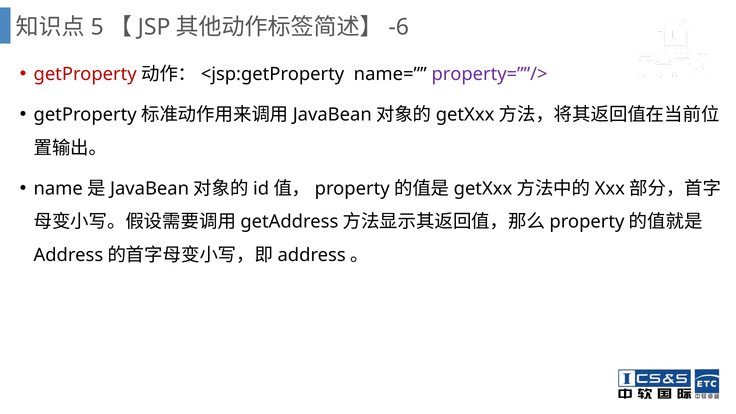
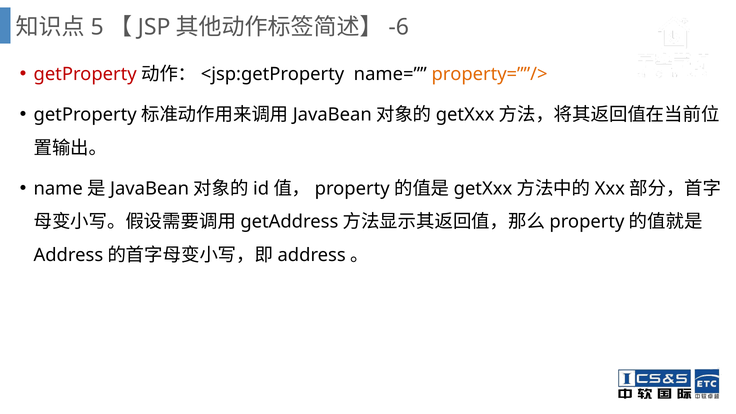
property=””/> colour: purple -> orange
